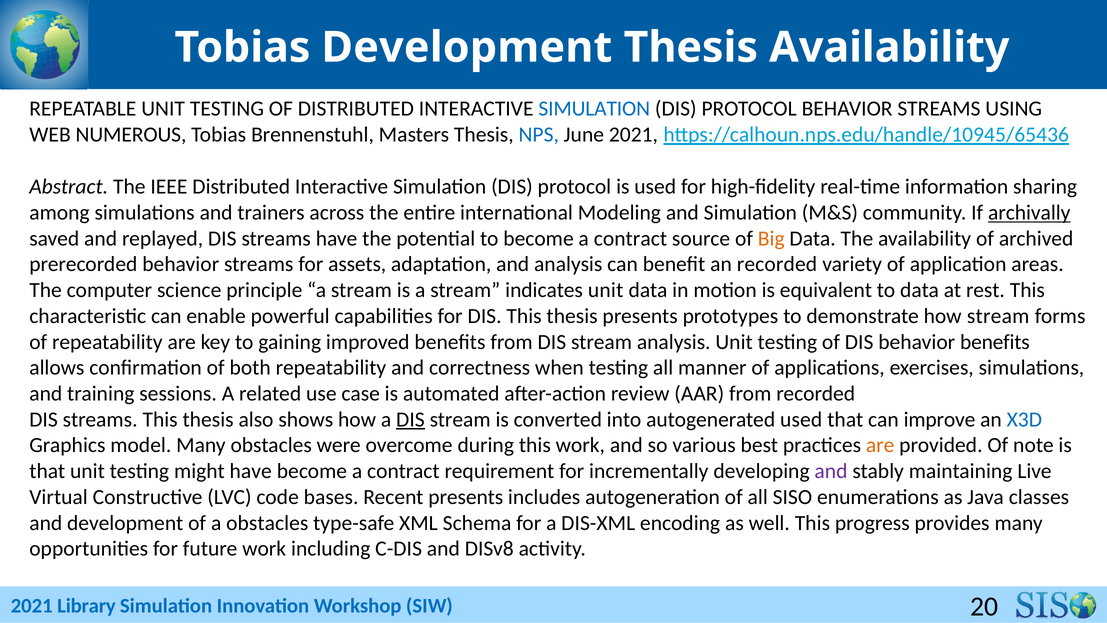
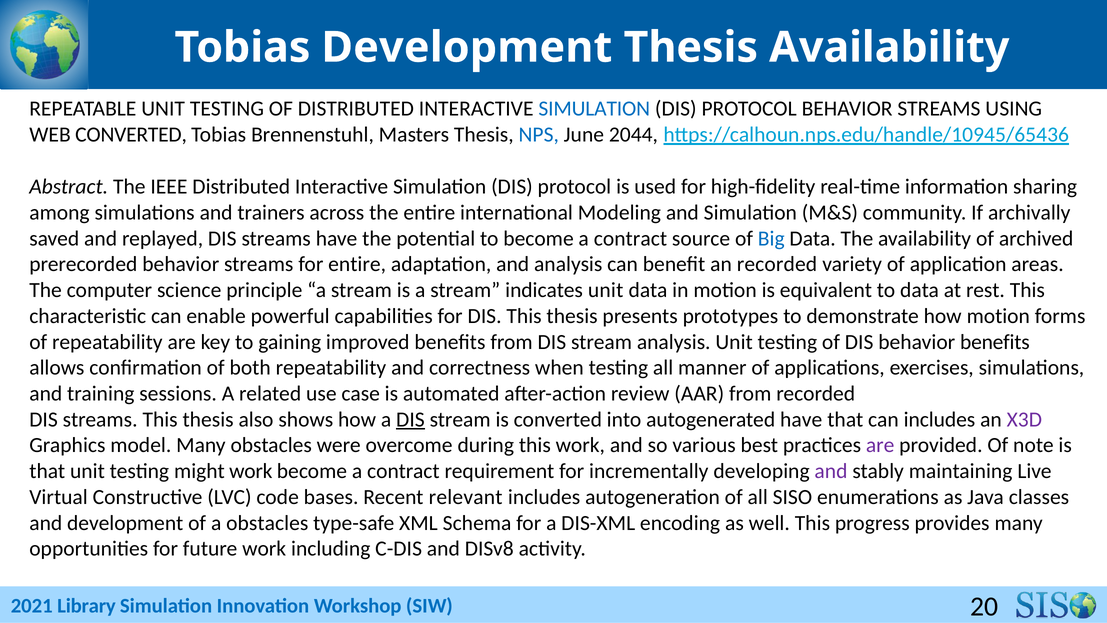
WEB NUMEROUS: NUMEROUS -> CONVERTED
June 2021: 2021 -> 2044
archivally underline: present -> none
Big colour: orange -> blue
for assets: assets -> entire
how stream: stream -> motion
autogenerated used: used -> have
can improve: improve -> includes
X3D colour: blue -> purple
are at (880, 445) colour: orange -> purple
might have: have -> work
Recent presents: presents -> relevant
